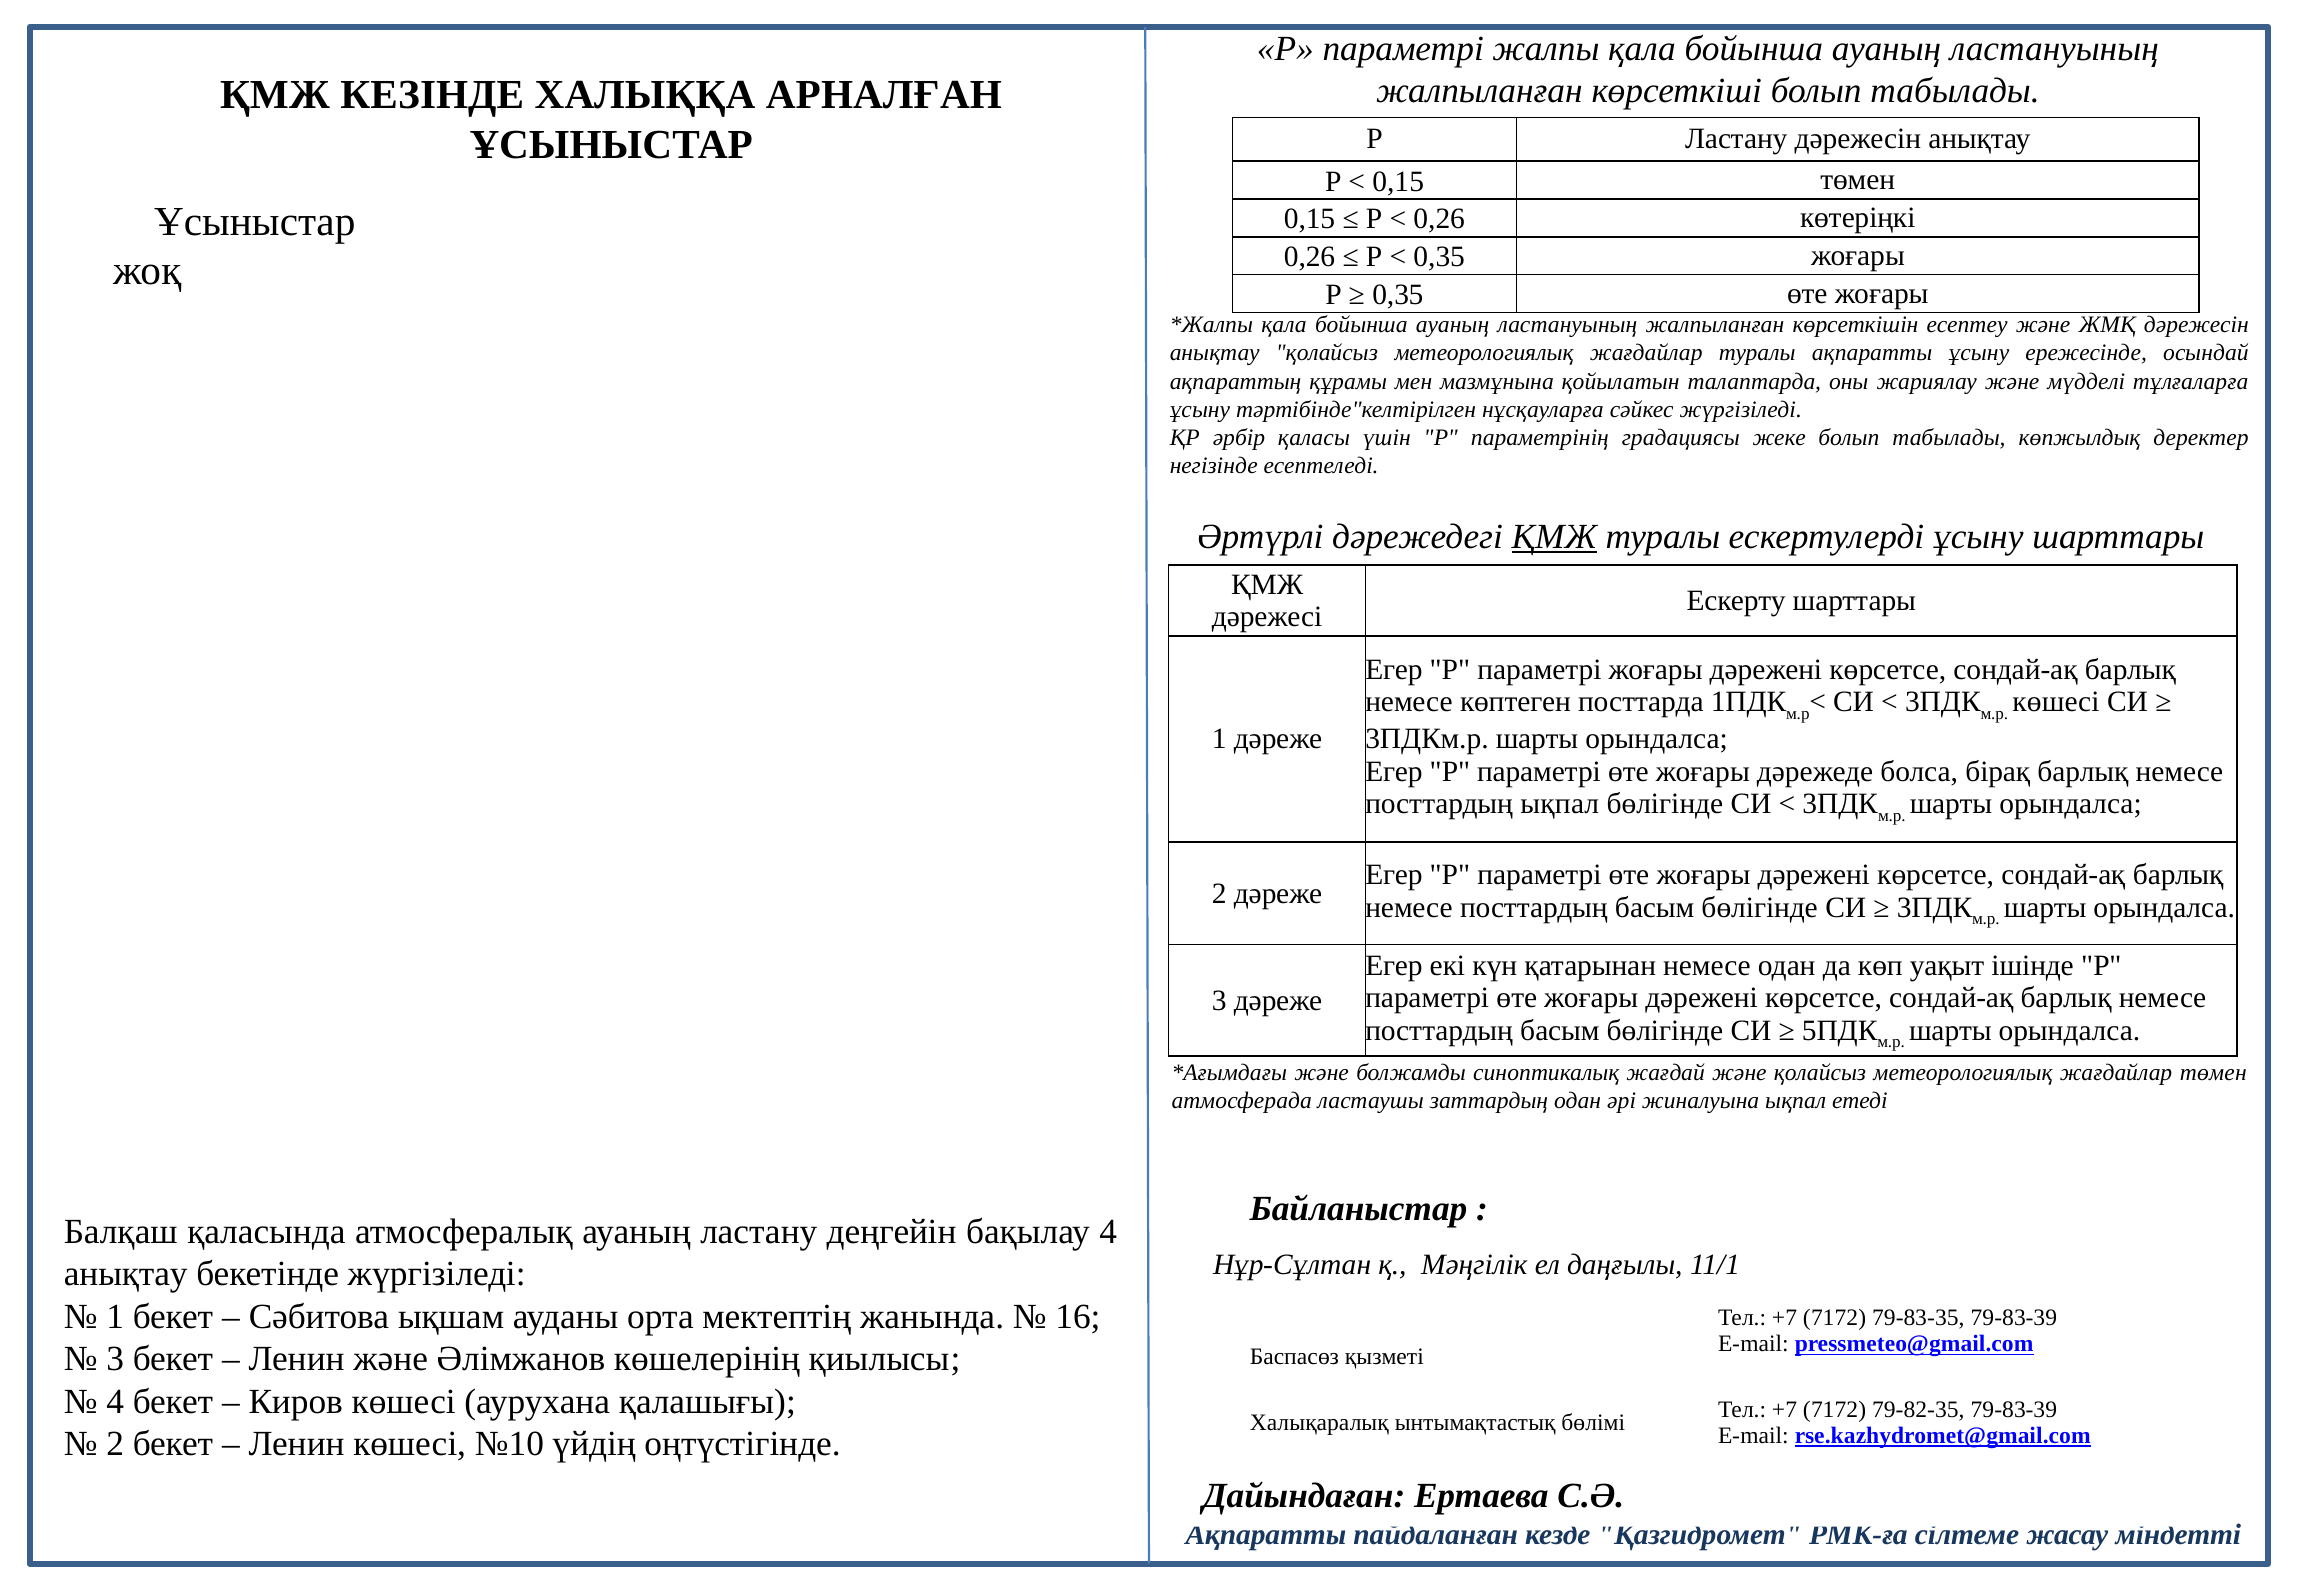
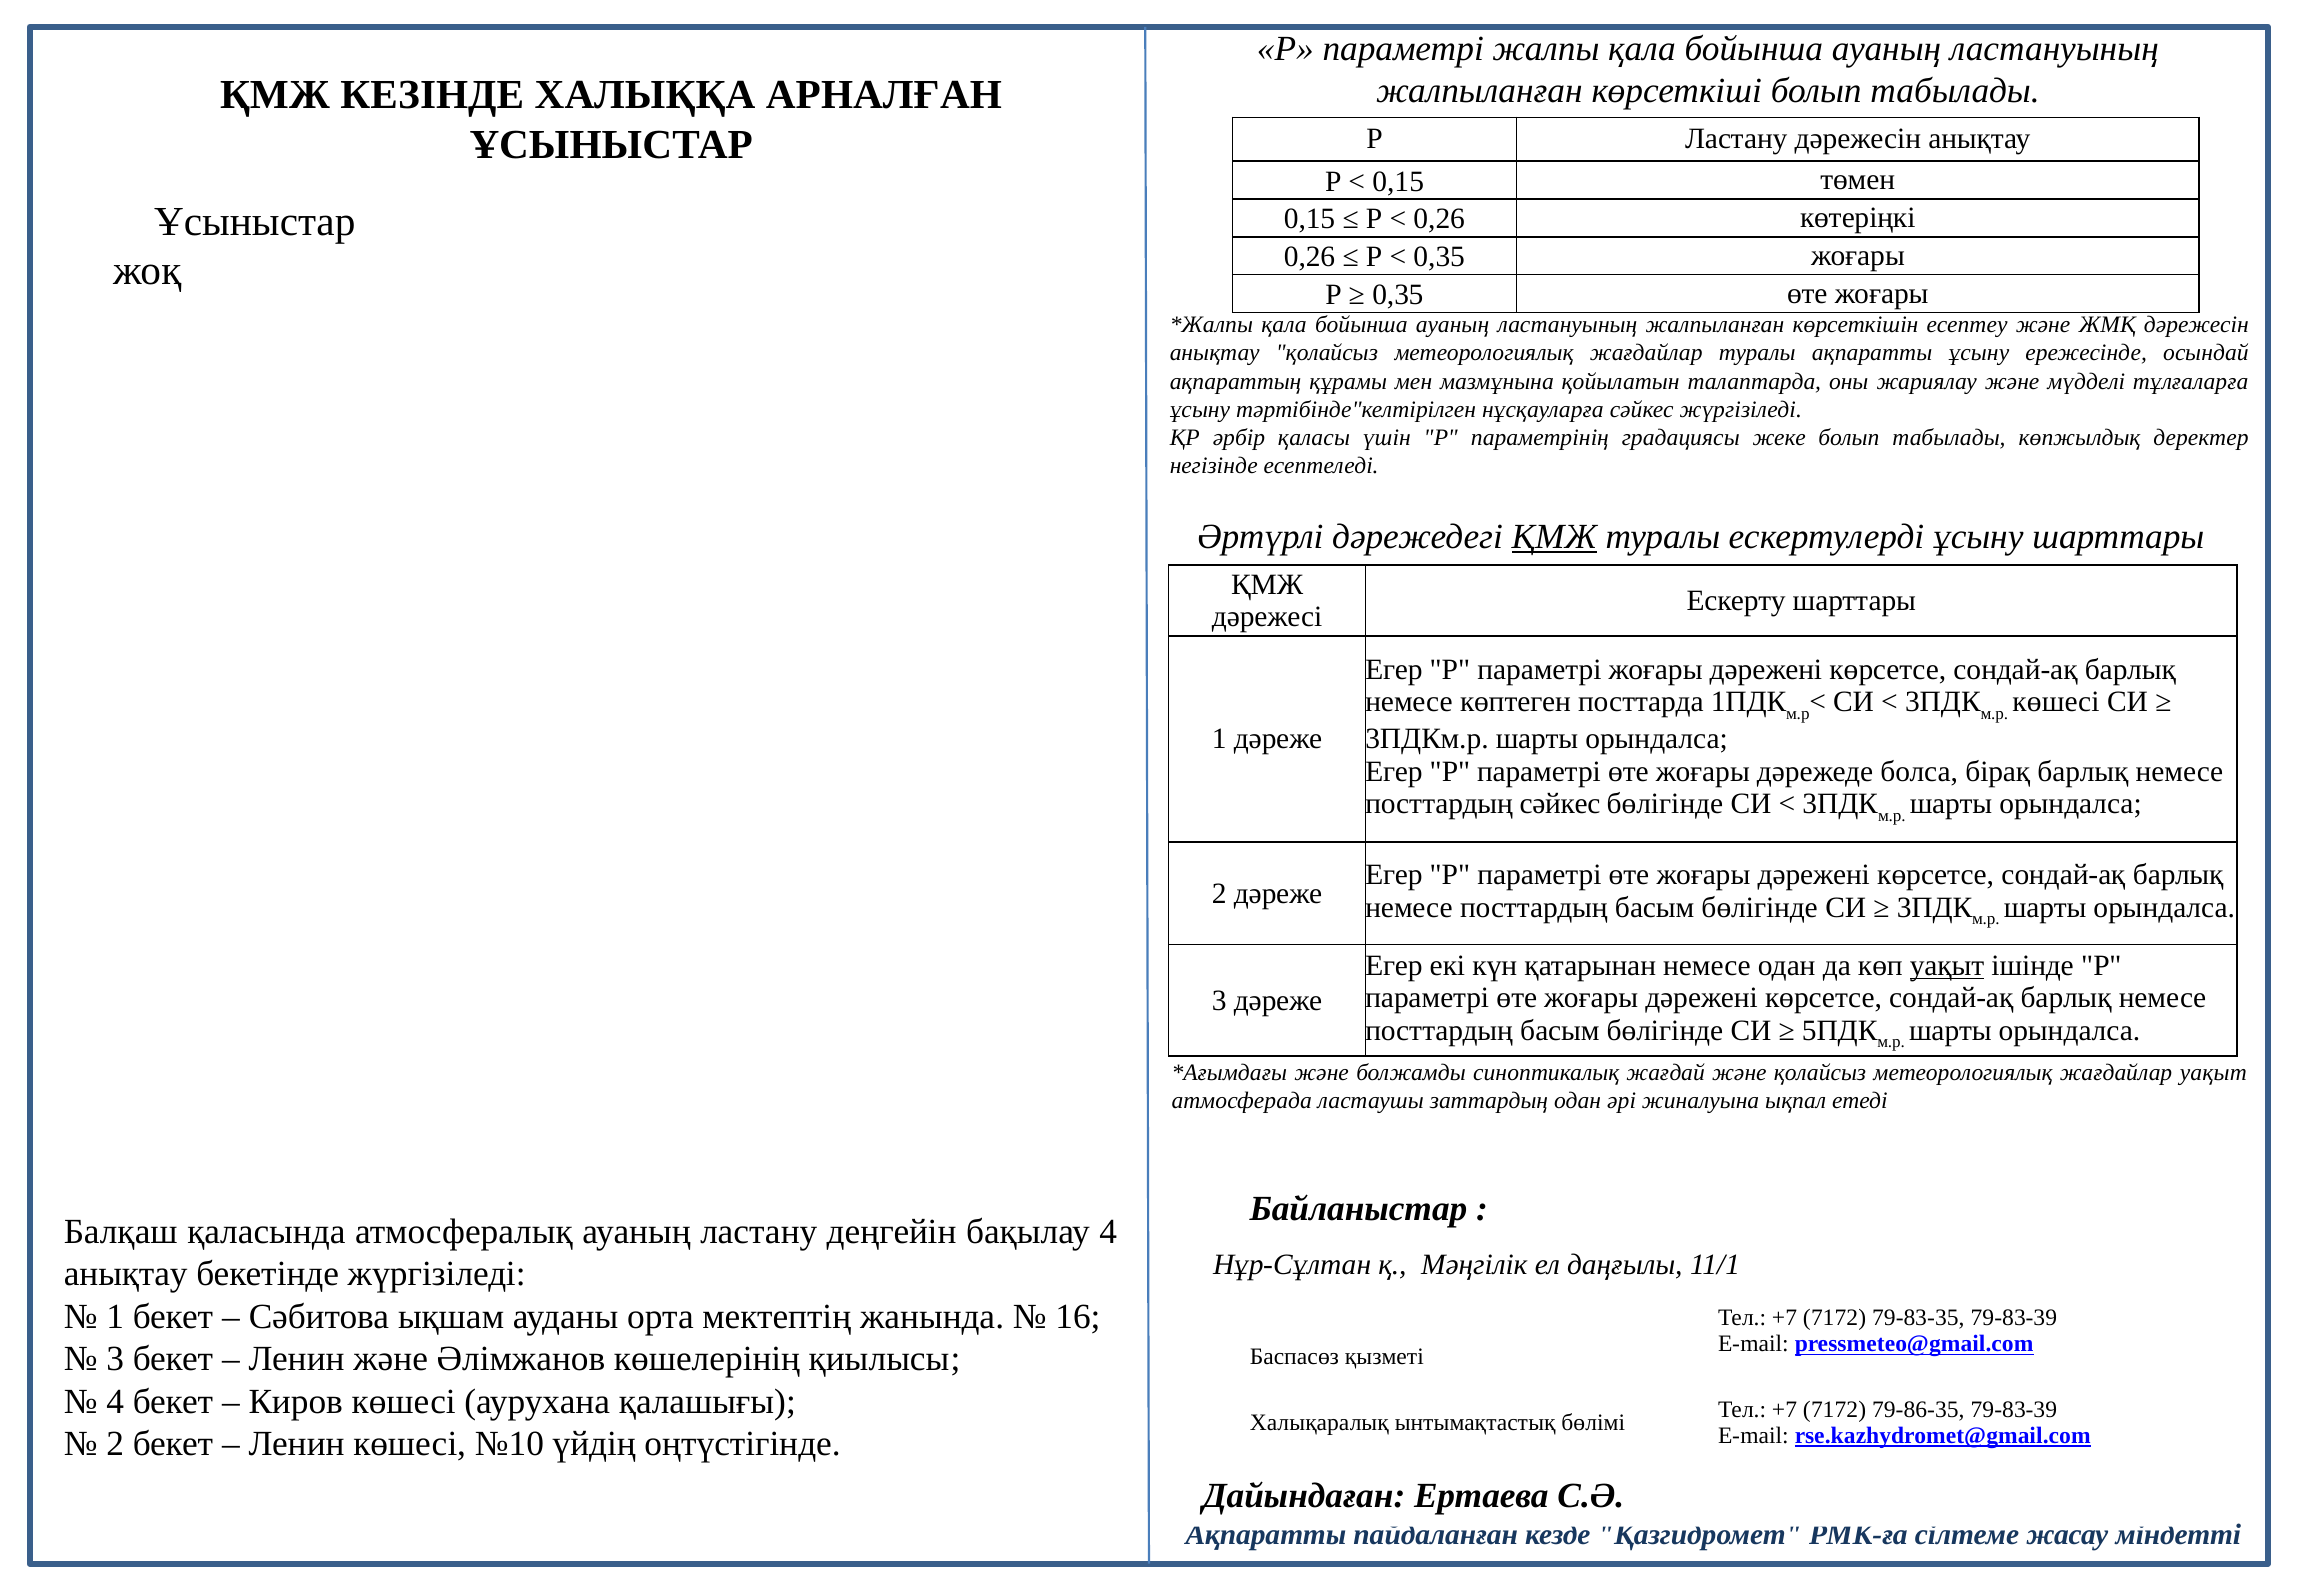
посттардың ықпал: ықпал -> сәйкес
уақыт at (1947, 966) underline: none -> present
жағдайлар төмен: төмен -> уақыт
79-82-35: 79-82-35 -> 79-86-35
